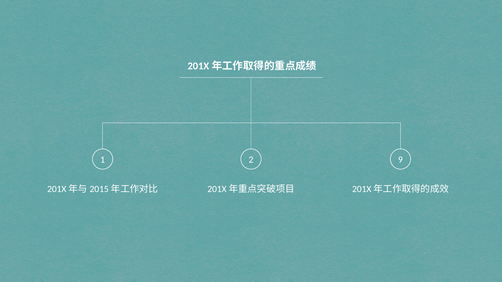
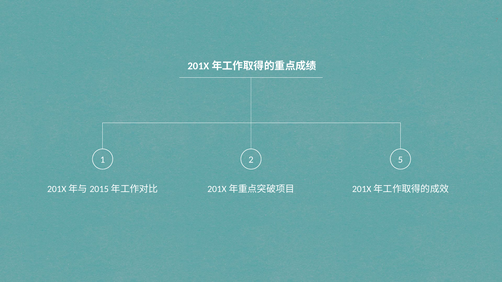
9: 9 -> 5
